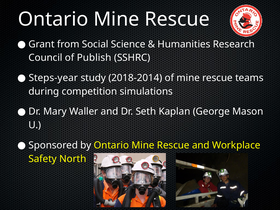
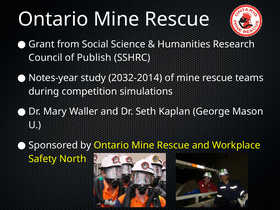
Steps-year: Steps-year -> Notes-year
2018-2014: 2018-2014 -> 2032-2014
